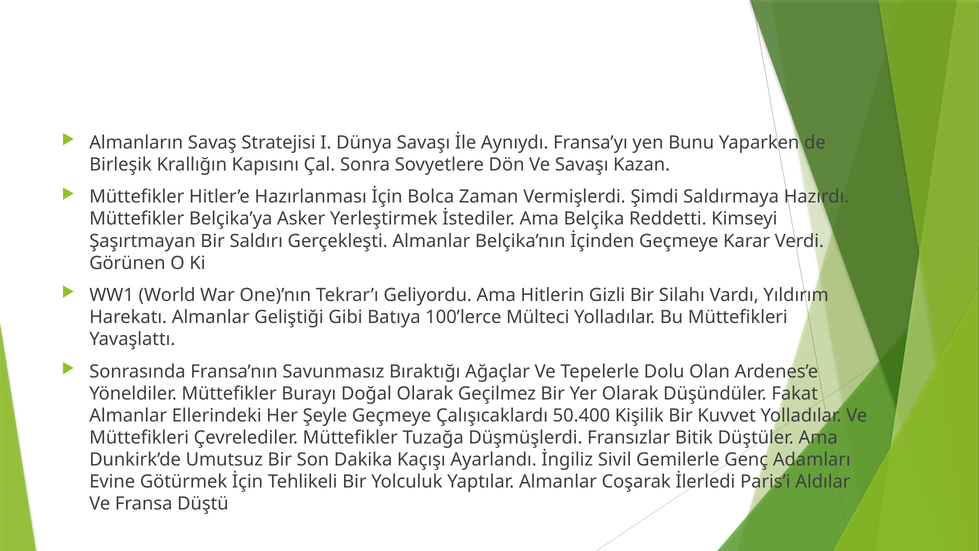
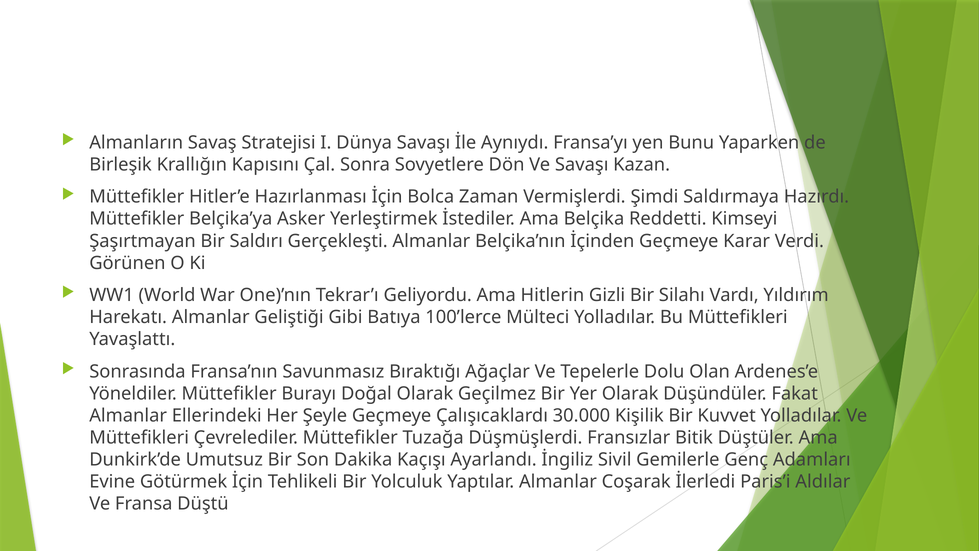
50.400: 50.400 -> 30.000
